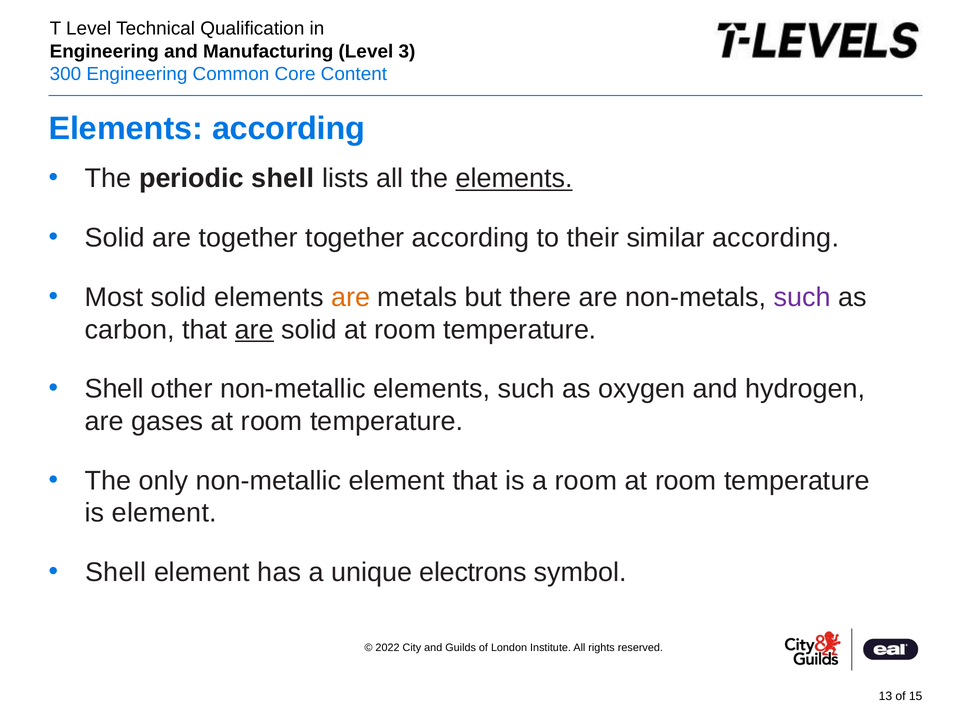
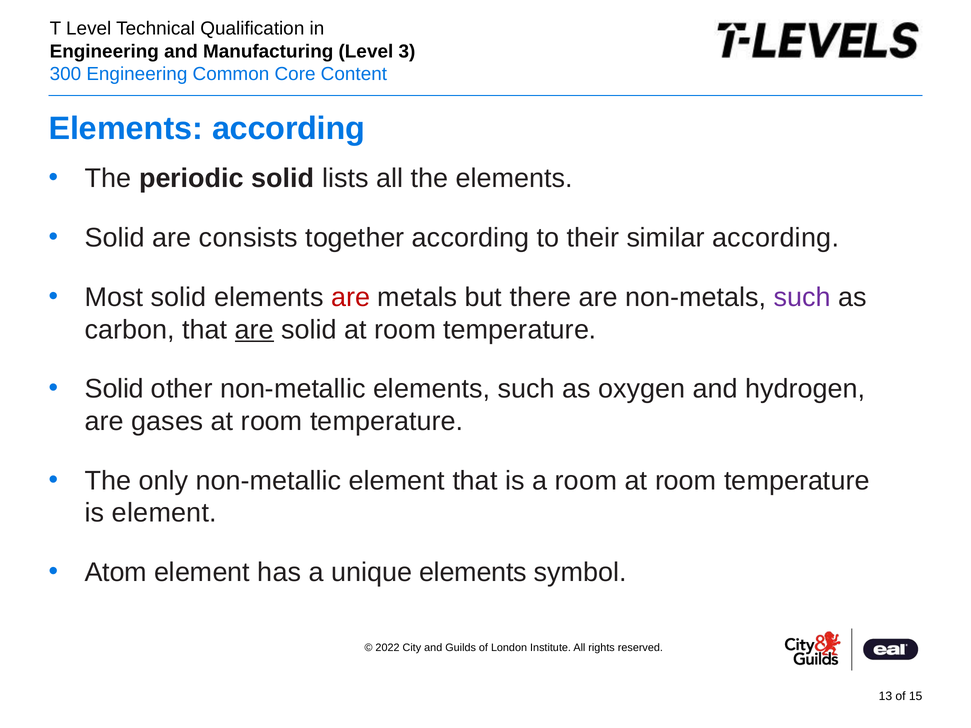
periodic shell: shell -> solid
elements at (514, 179) underline: present -> none
are together: together -> consists
are at (351, 297) colour: orange -> red
Shell at (114, 389): Shell -> Solid
Shell at (116, 573): Shell -> Atom
unique electrons: electrons -> elements
